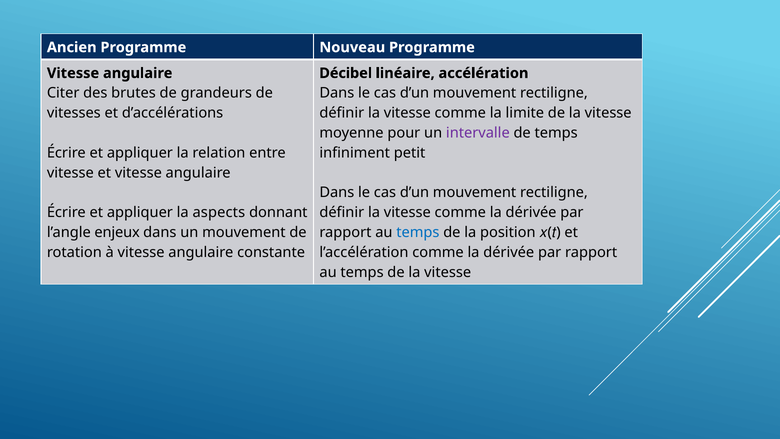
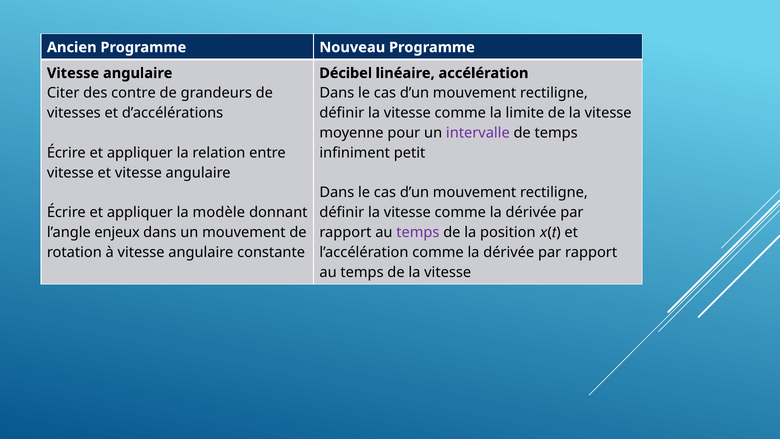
brutes: brutes -> contre
aspects: aspects -> modèle
temps at (418, 232) colour: blue -> purple
